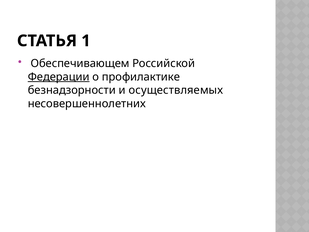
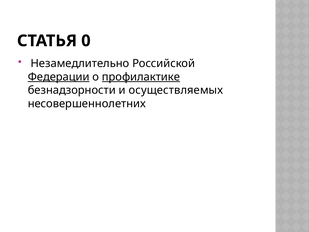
1: 1 -> 0
Обеспечивающем: Обеспечивающем -> Незамедлительно
профилактике underline: none -> present
